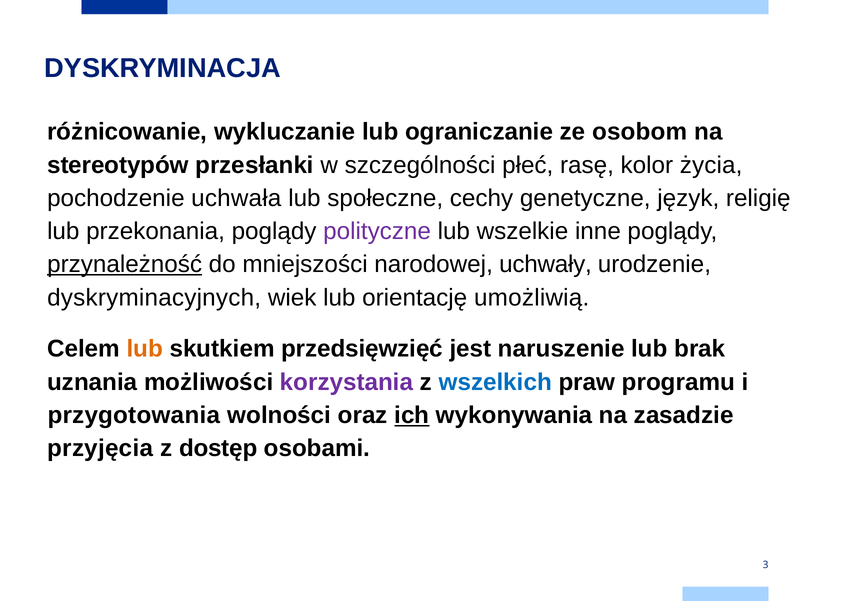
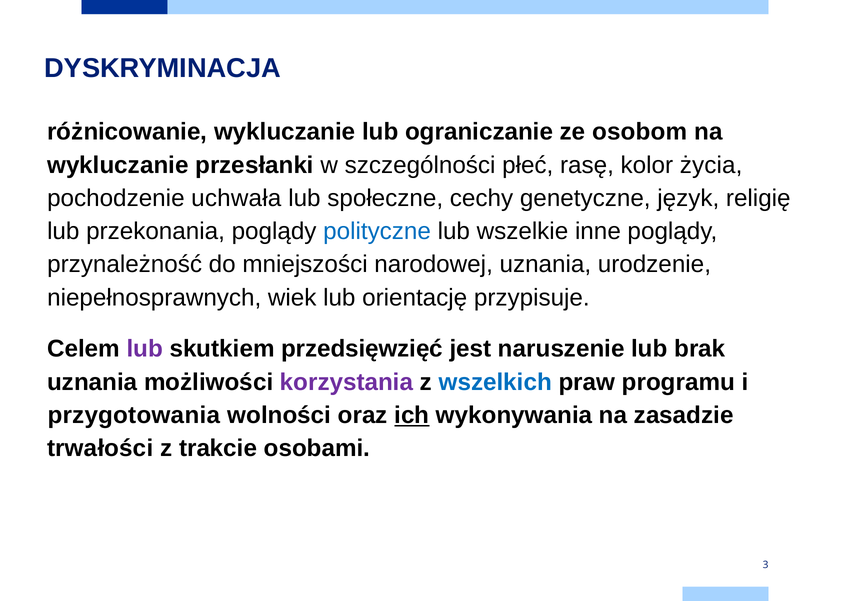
stereotypów at (118, 165): stereotypów -> wykluczanie
polityczne colour: purple -> blue
przynależność underline: present -> none
narodowej uchwały: uchwały -> uznania
dyskryminacyjnych: dyskryminacyjnych -> niepełnosprawnych
umożliwią: umożliwią -> przypisuje
lub at (145, 349) colour: orange -> purple
przyjęcia: przyjęcia -> trwałości
dostęp: dostęp -> trakcie
